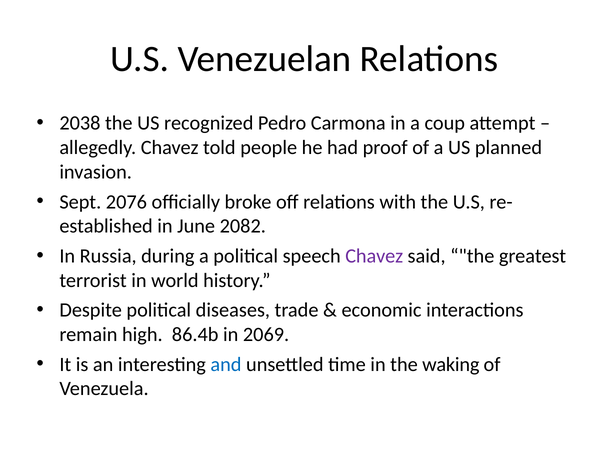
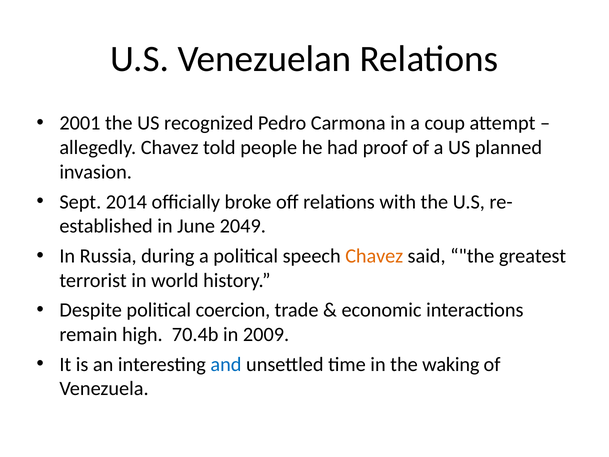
2038: 2038 -> 2001
2076: 2076 -> 2014
2082: 2082 -> 2049
Chavez at (374, 256) colour: purple -> orange
diseases: diseases -> coercion
86.4b: 86.4b -> 70.4b
2069: 2069 -> 2009
